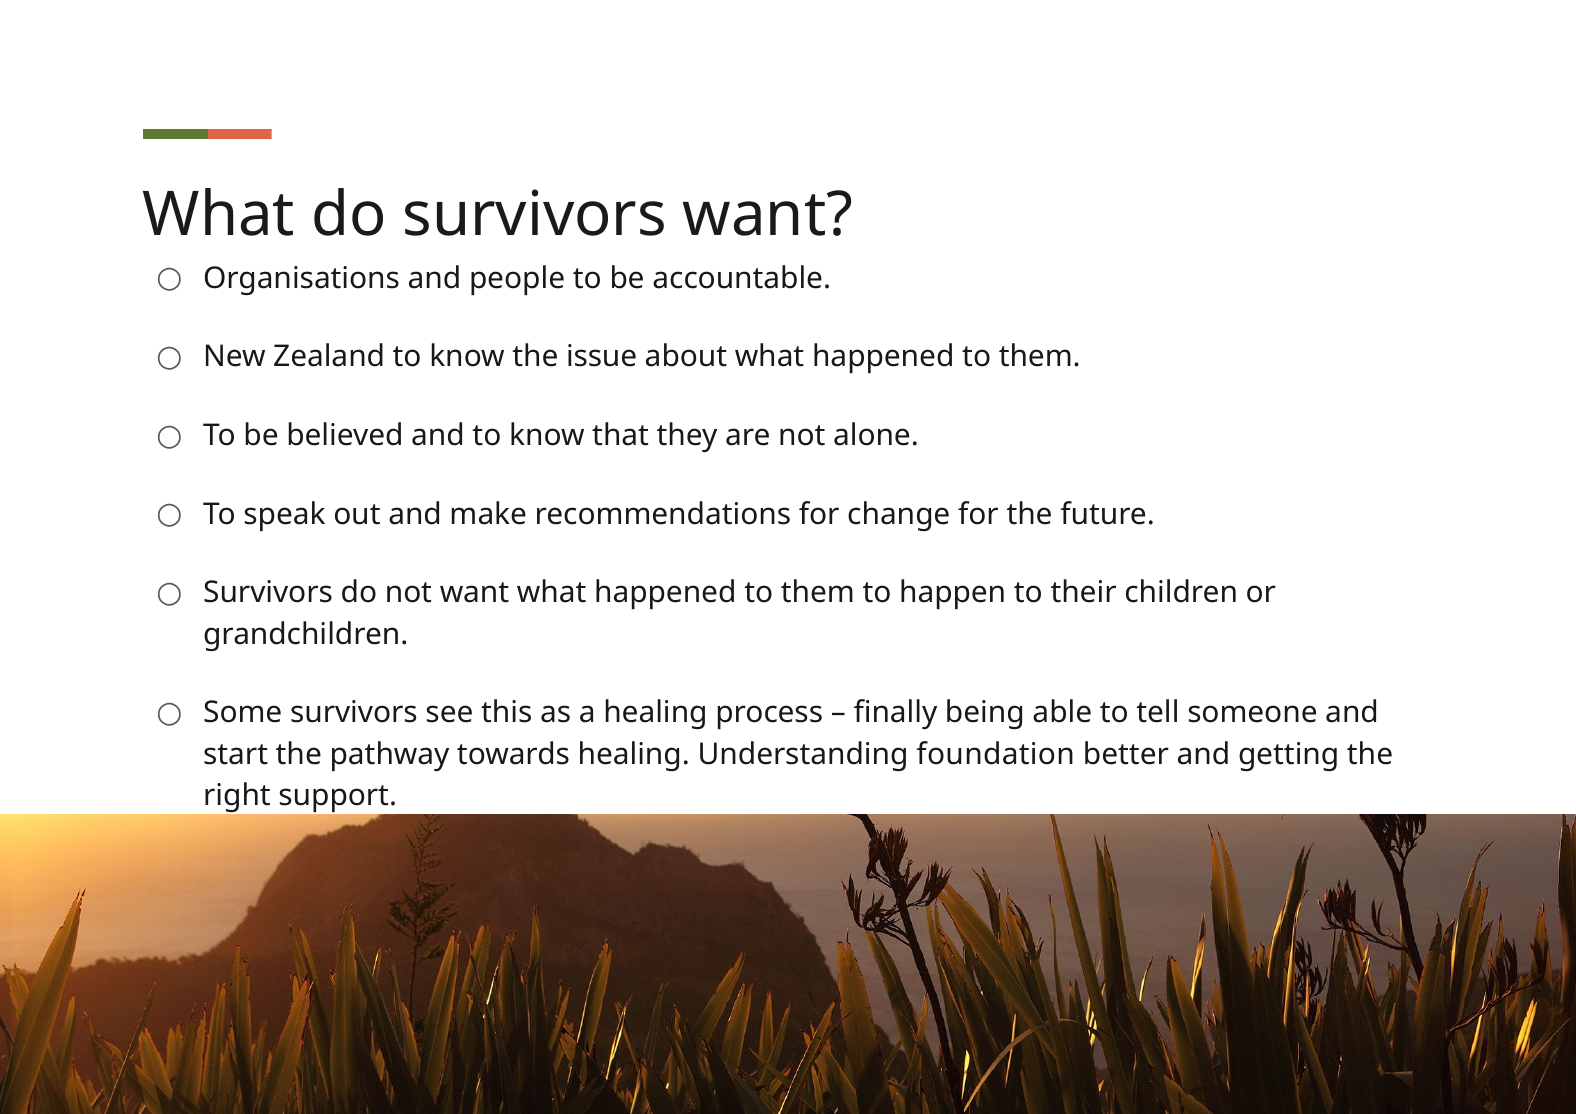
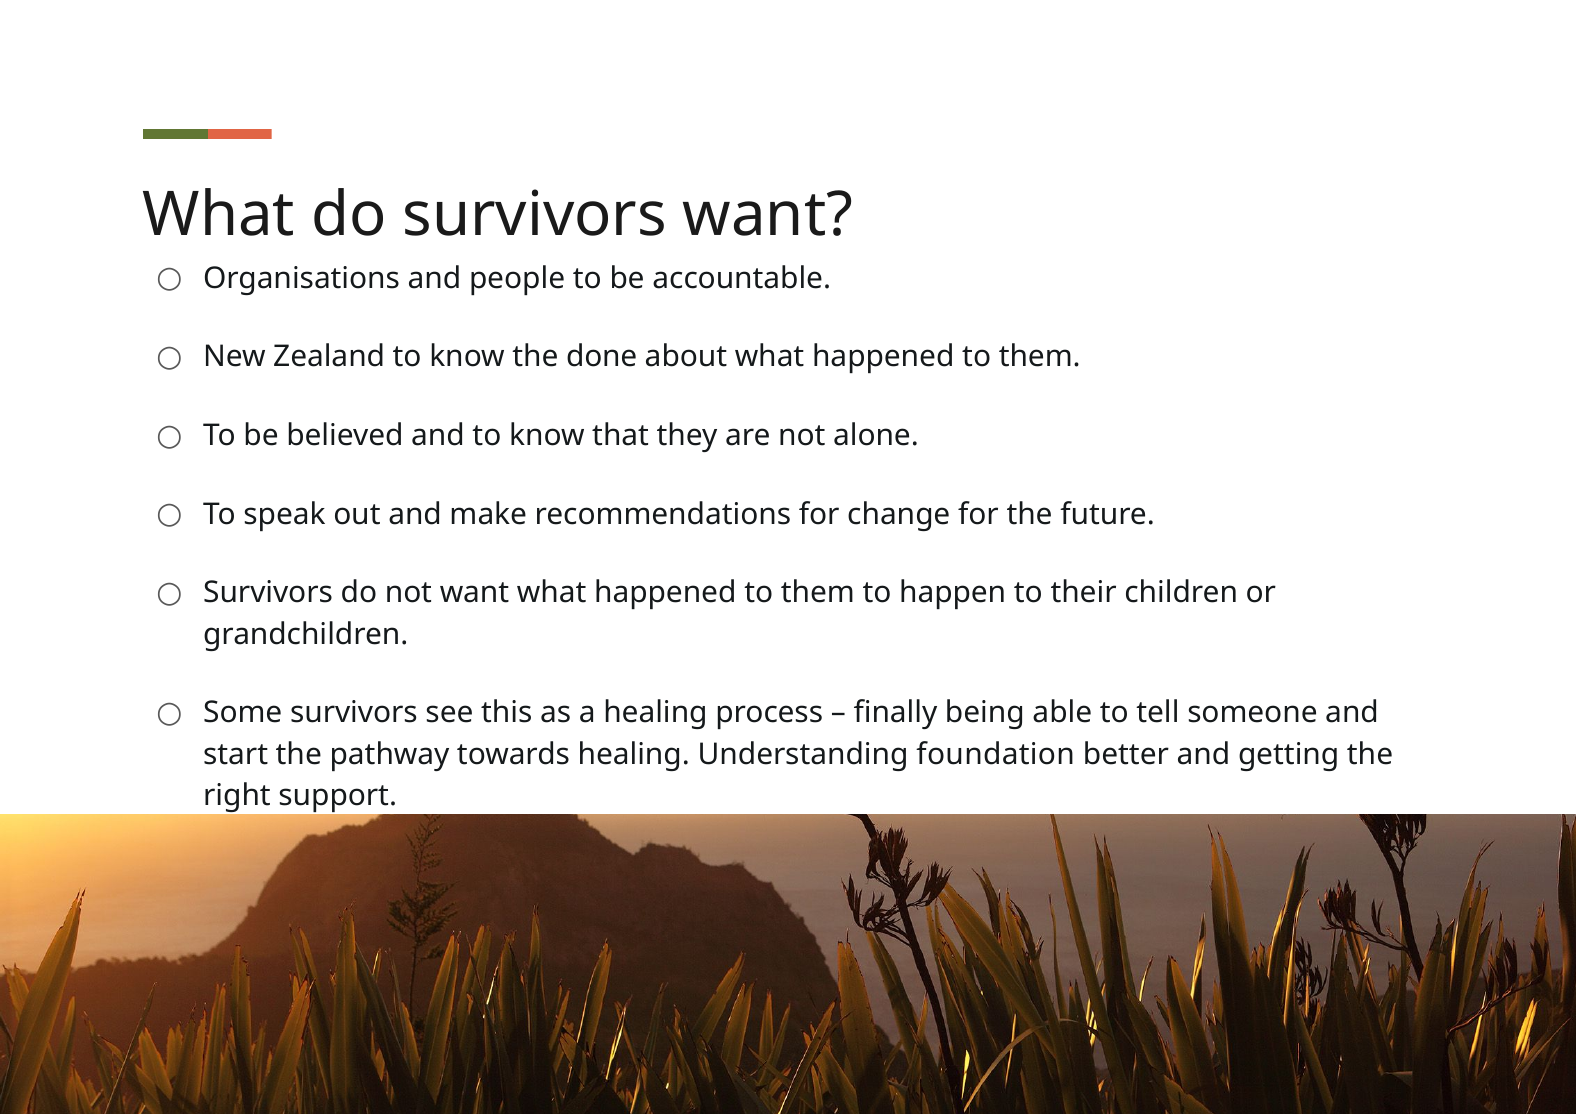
issue: issue -> done
